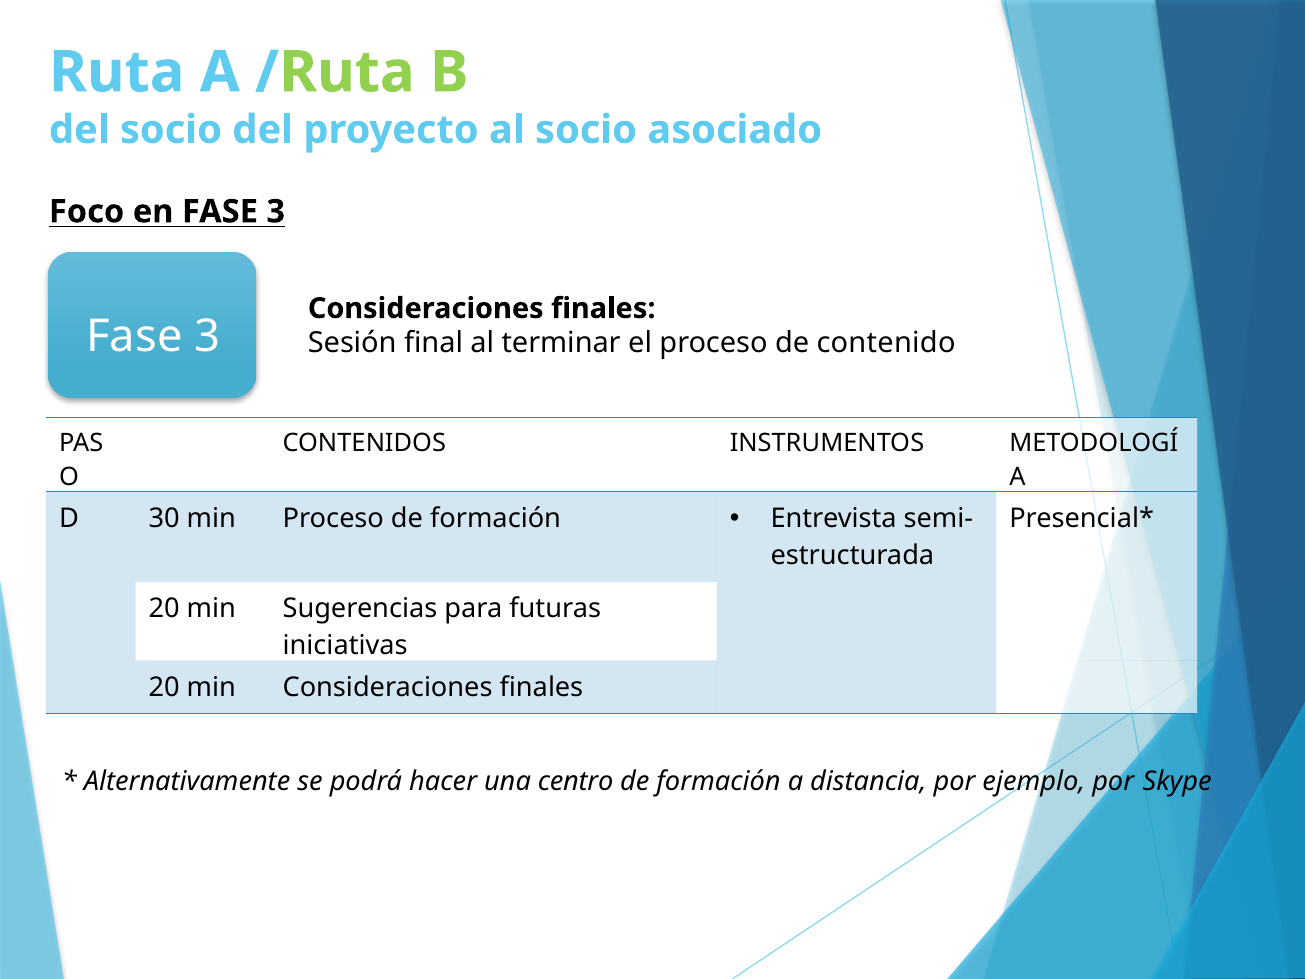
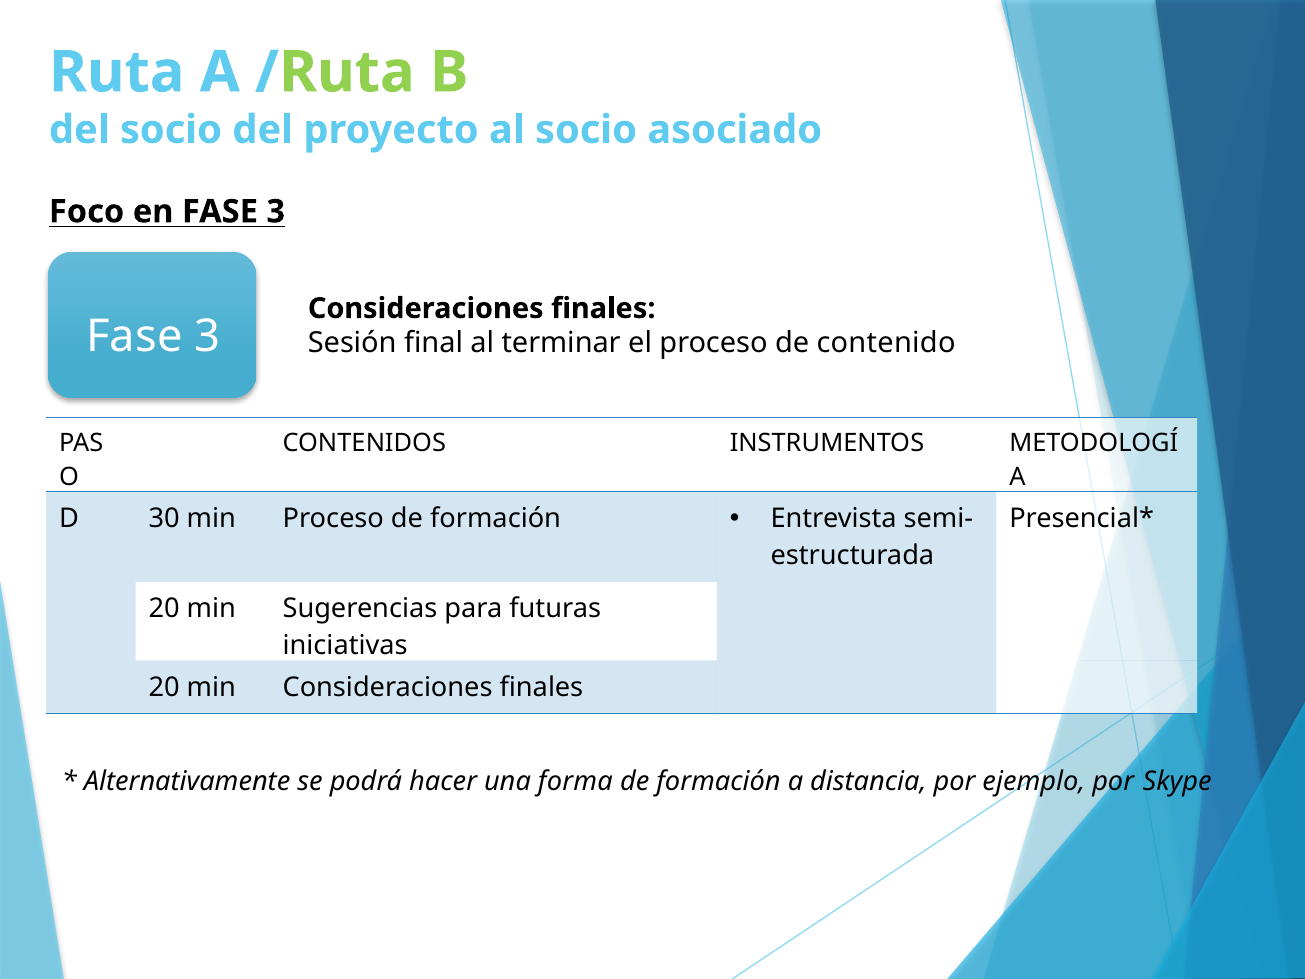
centro: centro -> forma
